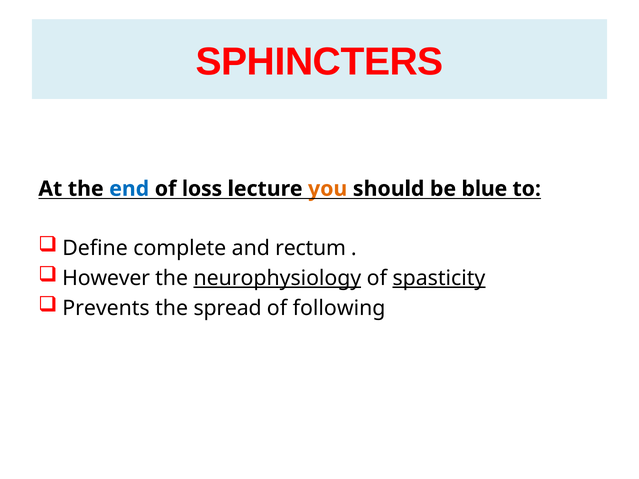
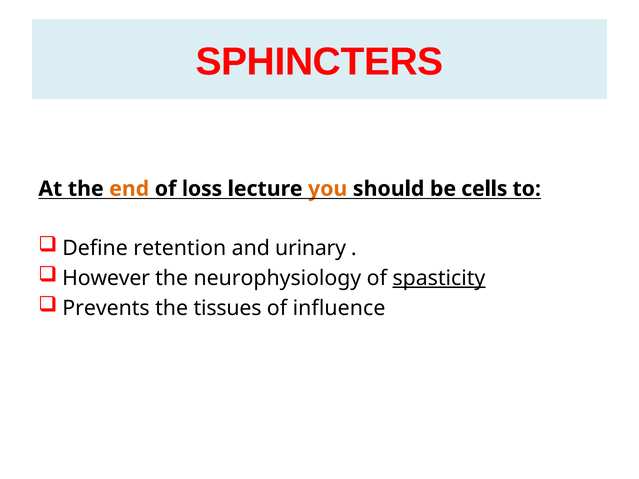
end colour: blue -> orange
blue: blue -> cells
complete: complete -> retention
rectum: rectum -> urinary
neurophysiology underline: present -> none
spread: spread -> tissues
following: following -> influence
